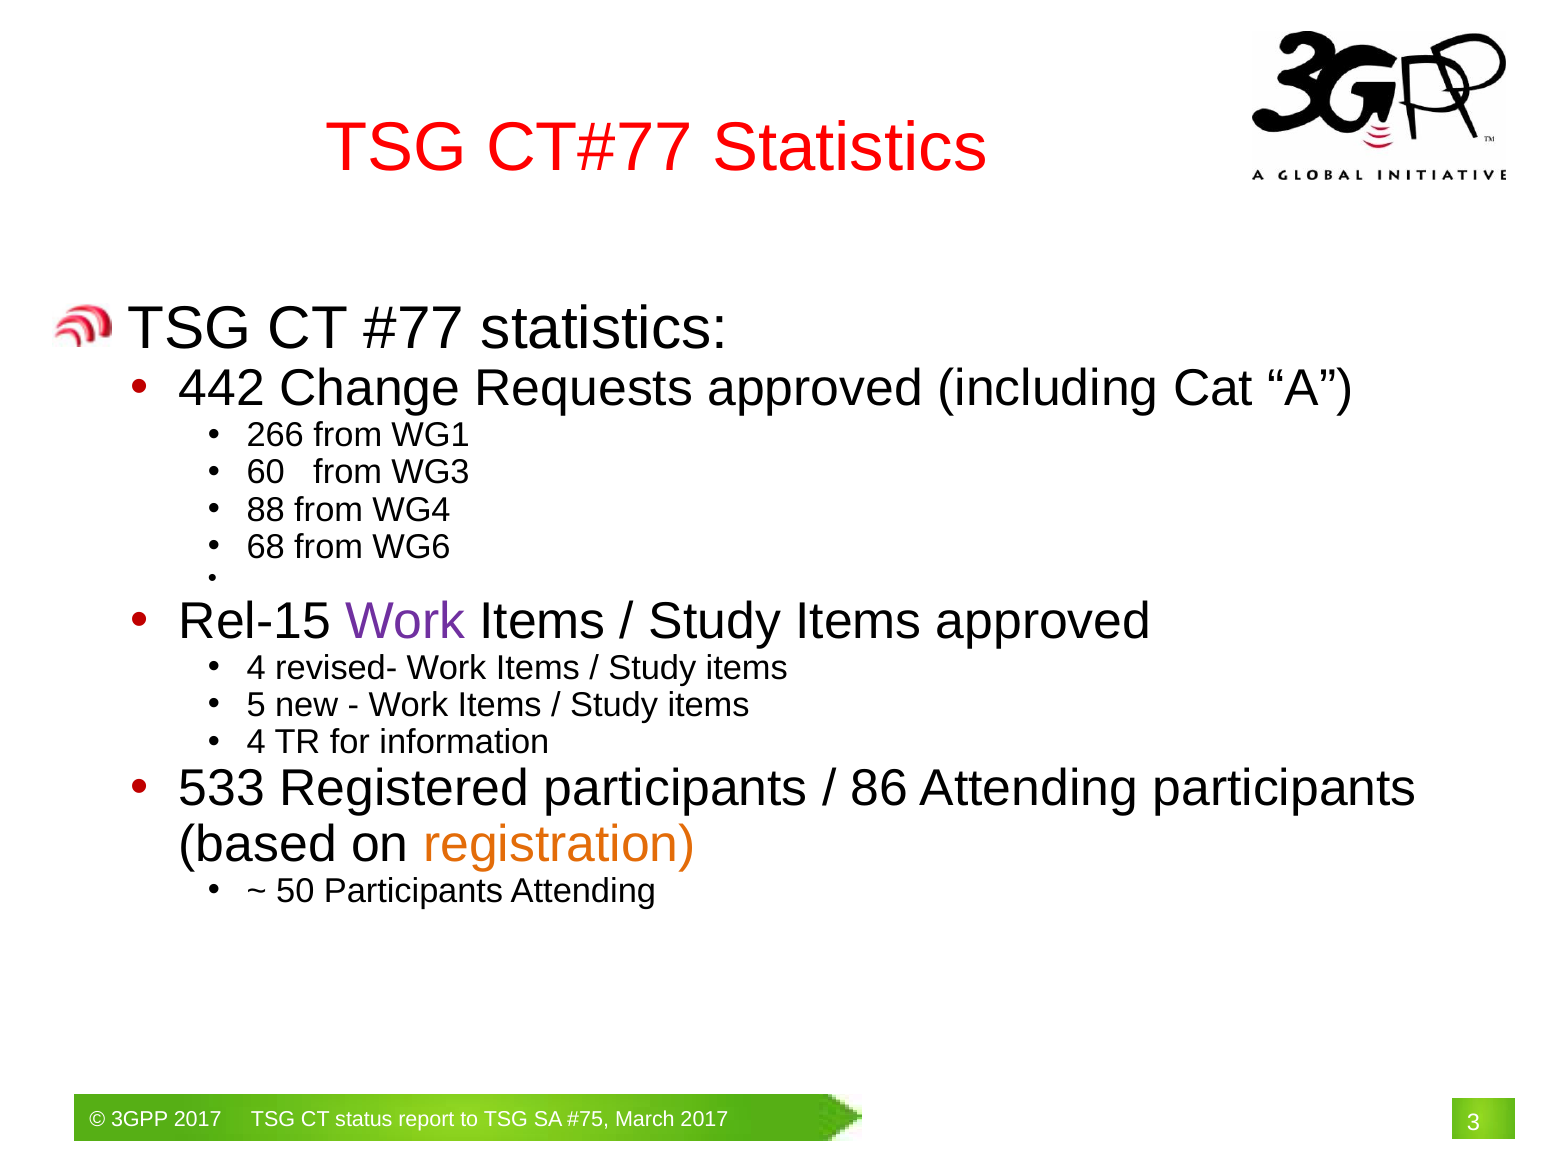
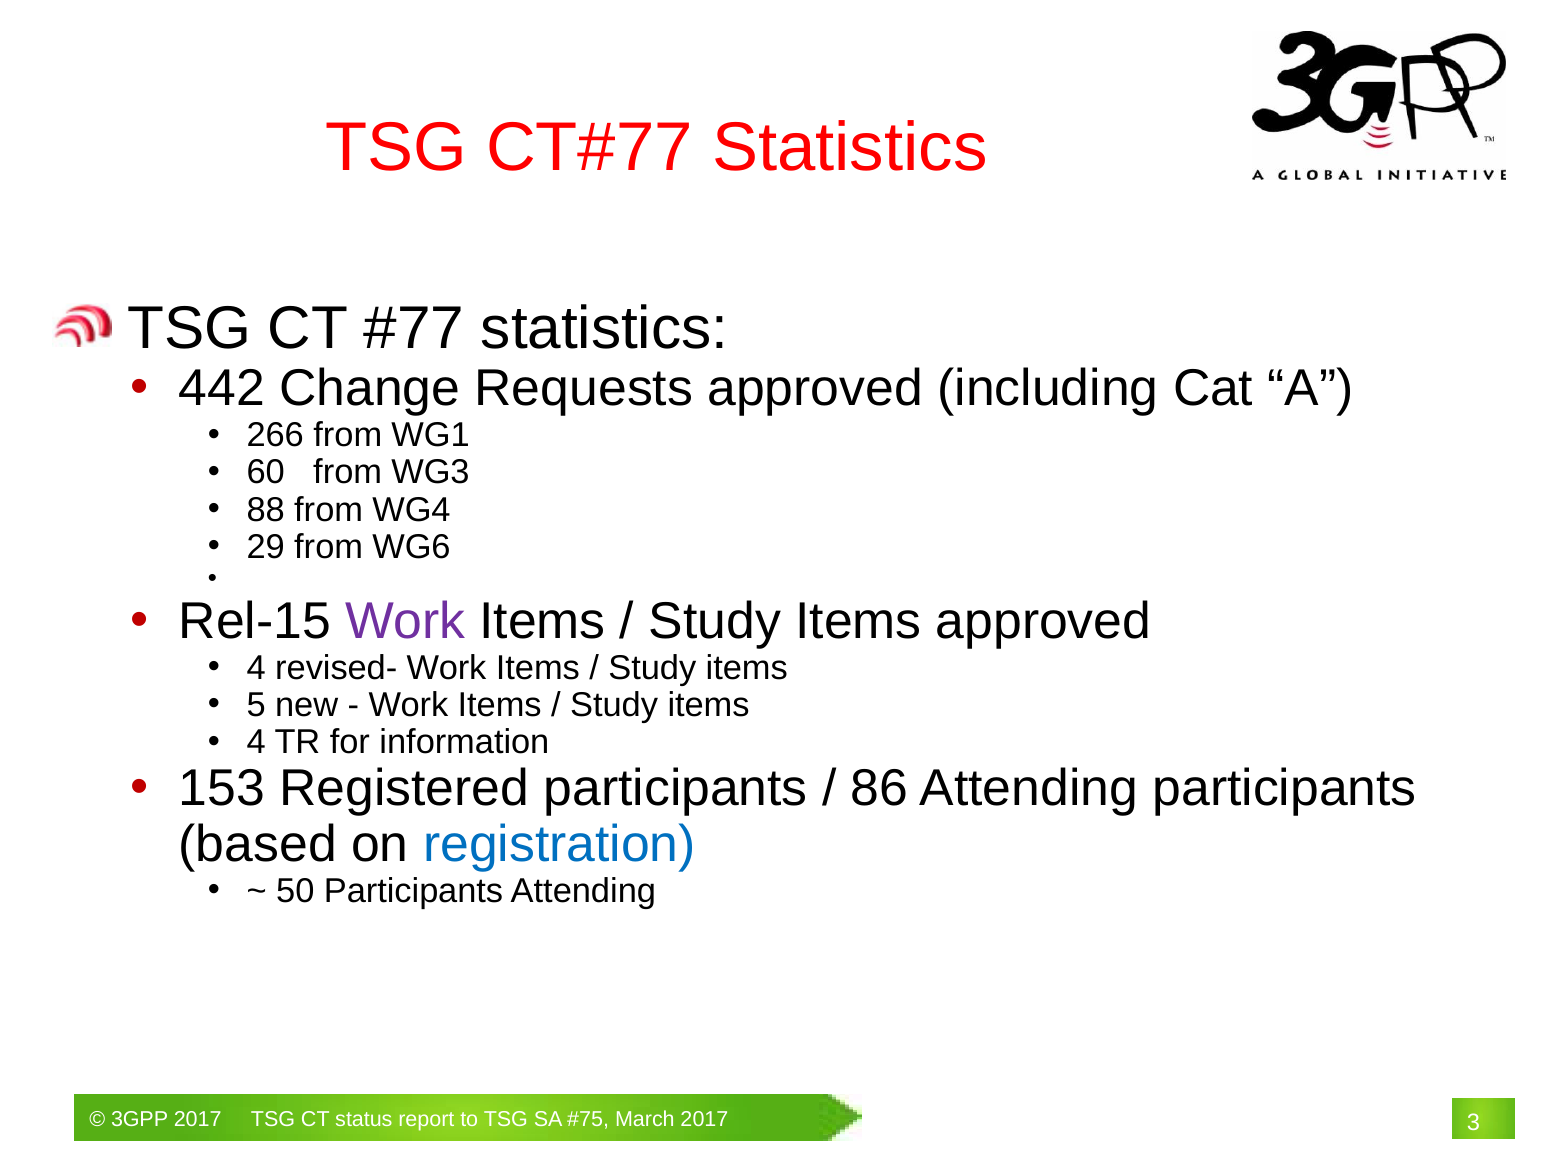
68: 68 -> 29
533: 533 -> 153
registration colour: orange -> blue
